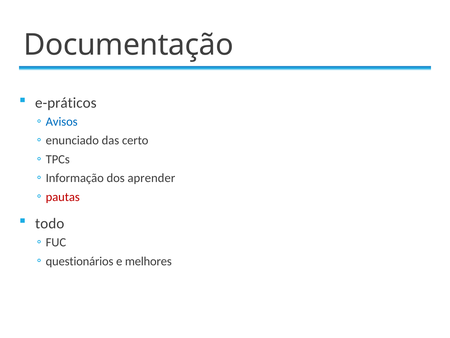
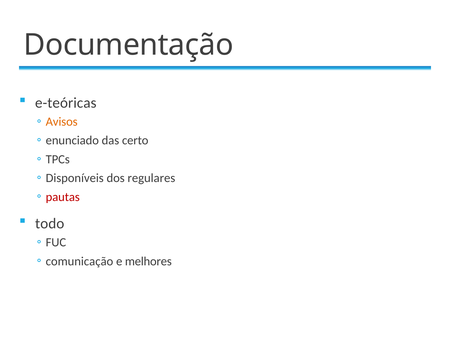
e-práticos: e-práticos -> e-teóricas
Avisos colour: blue -> orange
Informação: Informação -> Disponíveis
aprender: aprender -> regulares
questionários: questionários -> comunicação
